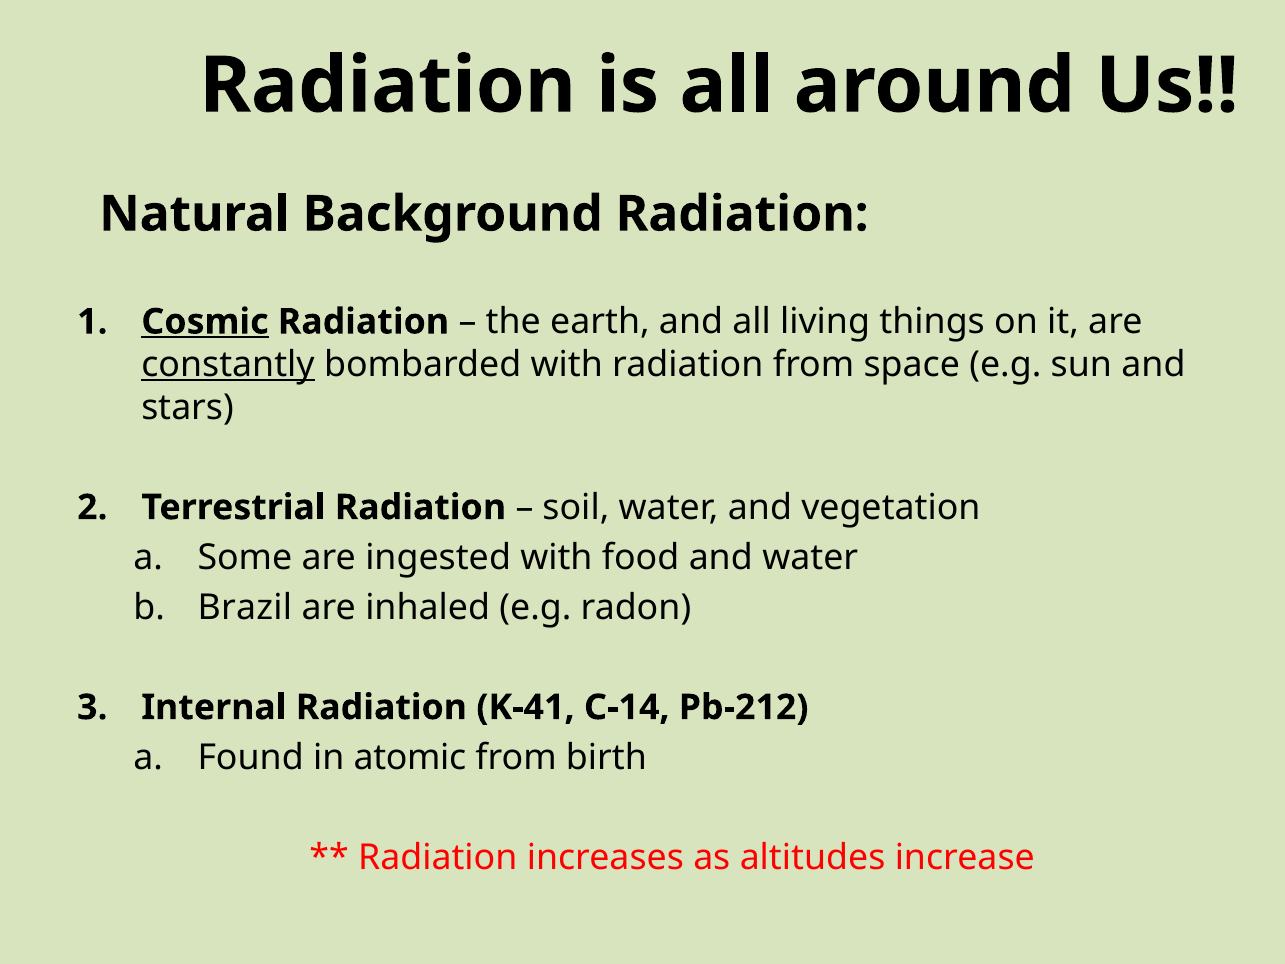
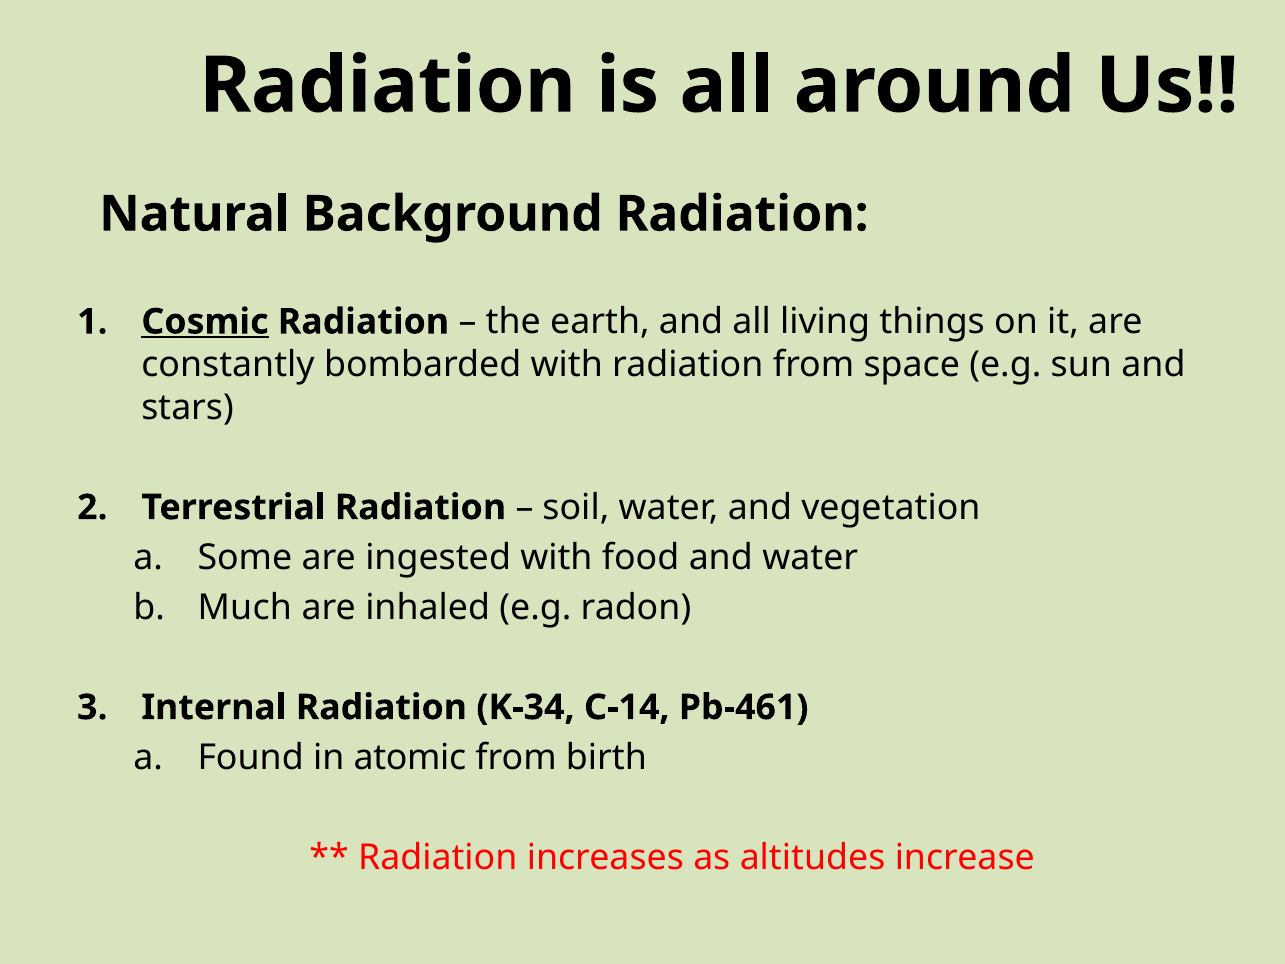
constantly underline: present -> none
Brazil: Brazil -> Much
K-41: K-41 -> K-34
Pb-212: Pb-212 -> Pb-461
